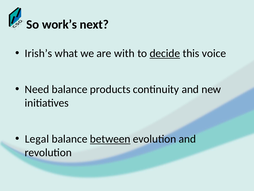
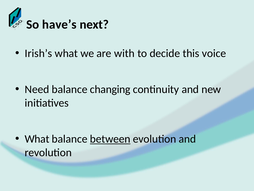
work’s: work’s -> have’s
decide underline: present -> none
products: products -> changing
Legal at (37, 139): Legal -> What
